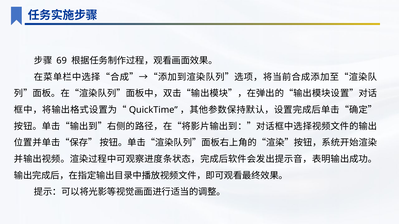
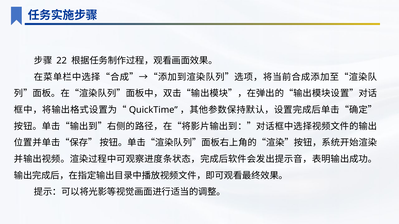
69: 69 -> 22
